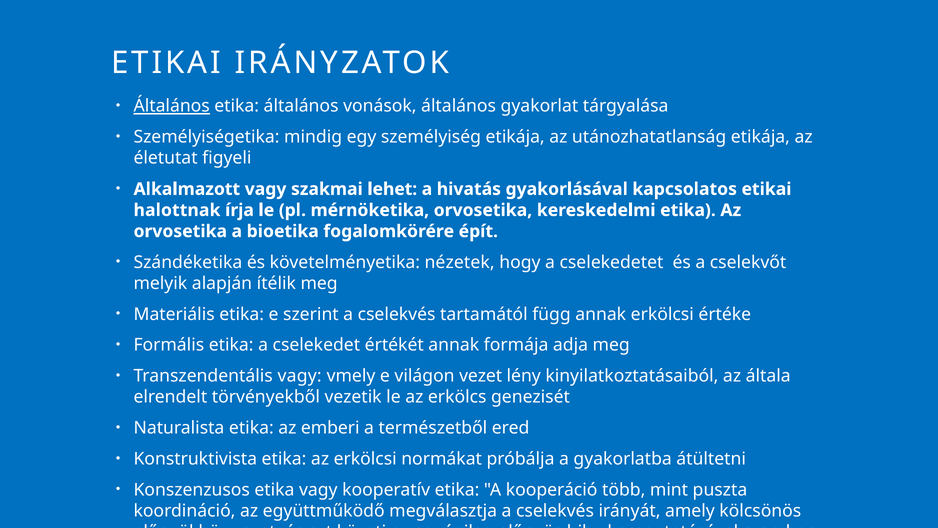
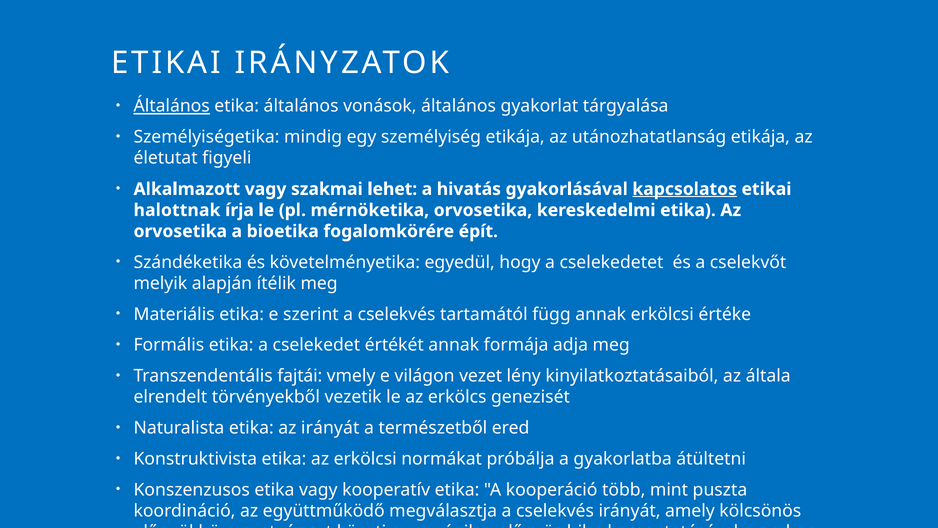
kapcsolatos underline: none -> present
nézetek: nézetek -> egyedül
Transzendentális vagy: vagy -> fajtái
az emberi: emberi -> irányát
